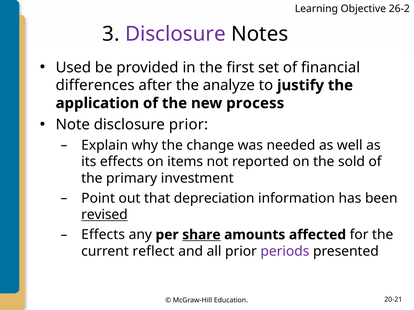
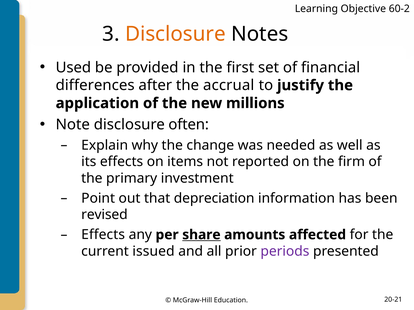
26-2: 26-2 -> 60-2
Disclosure at (175, 34) colour: purple -> orange
analyze: analyze -> accrual
process: process -> millions
disclosure prior: prior -> often
sold: sold -> firm
revised underline: present -> none
reflect: reflect -> issued
